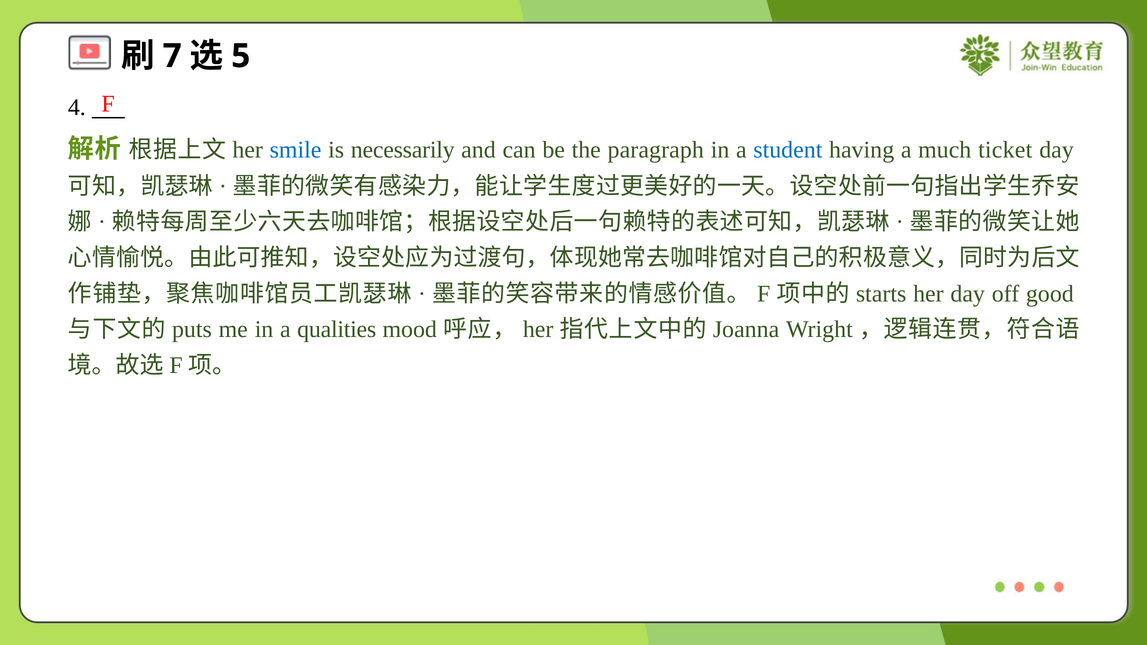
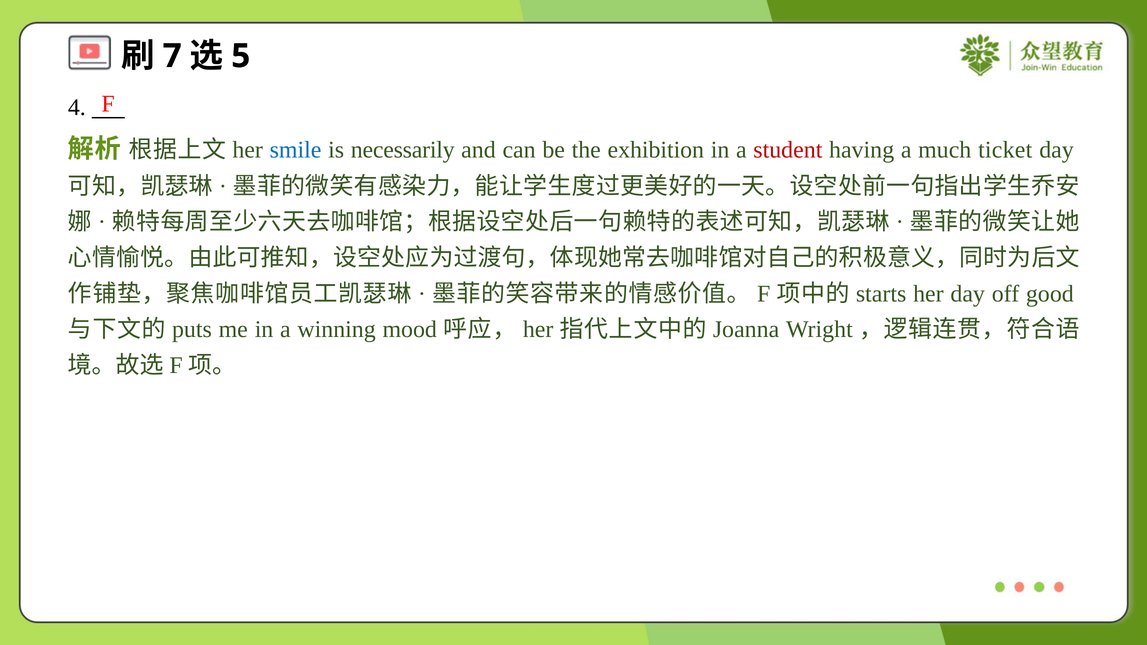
paragraph: paragraph -> exhibition
student colour: blue -> red
qualities: qualities -> winning
